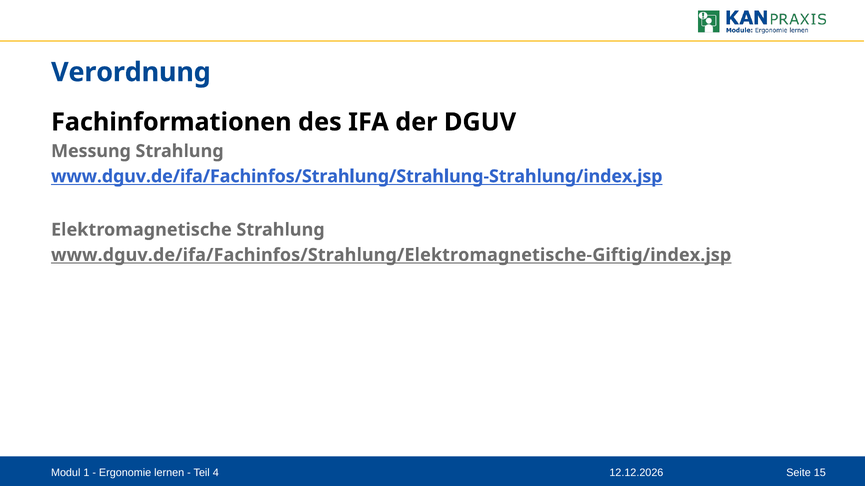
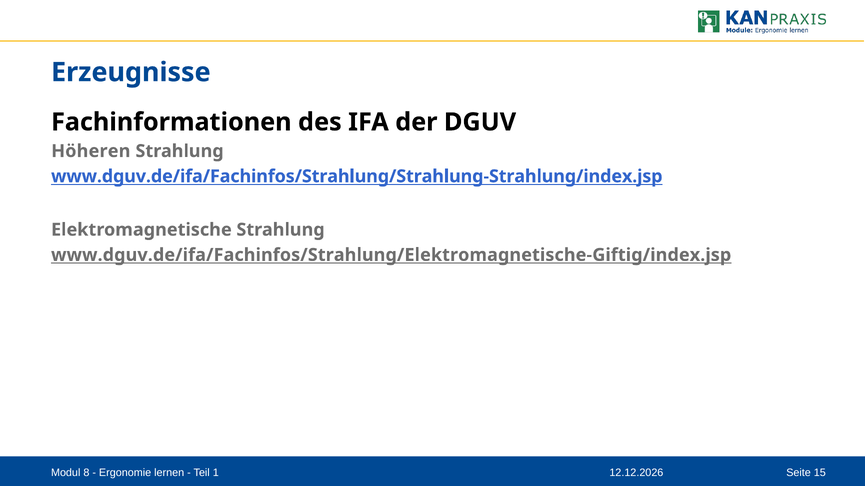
Verordnung: Verordnung -> Erzeugnisse
Messung: Messung -> Höheren
1: 1 -> 8
4: 4 -> 1
